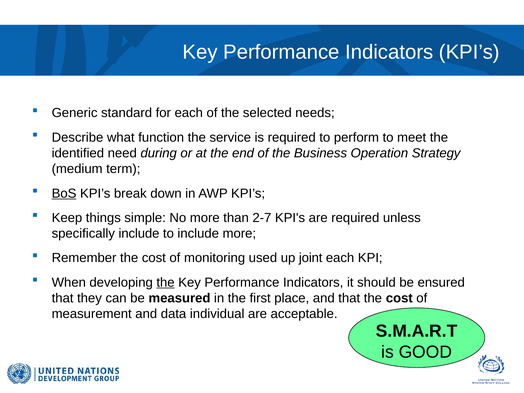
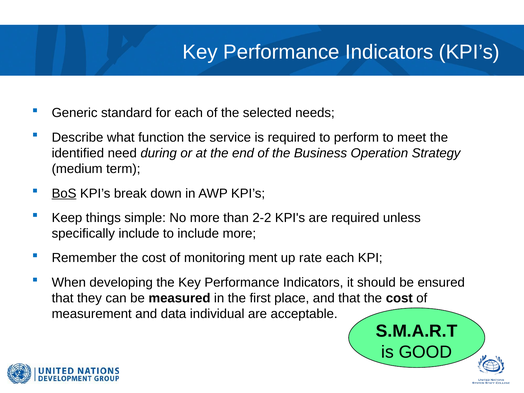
2-7: 2-7 -> 2-2
used: used -> ment
joint: joint -> rate
the at (166, 282) underline: present -> none
